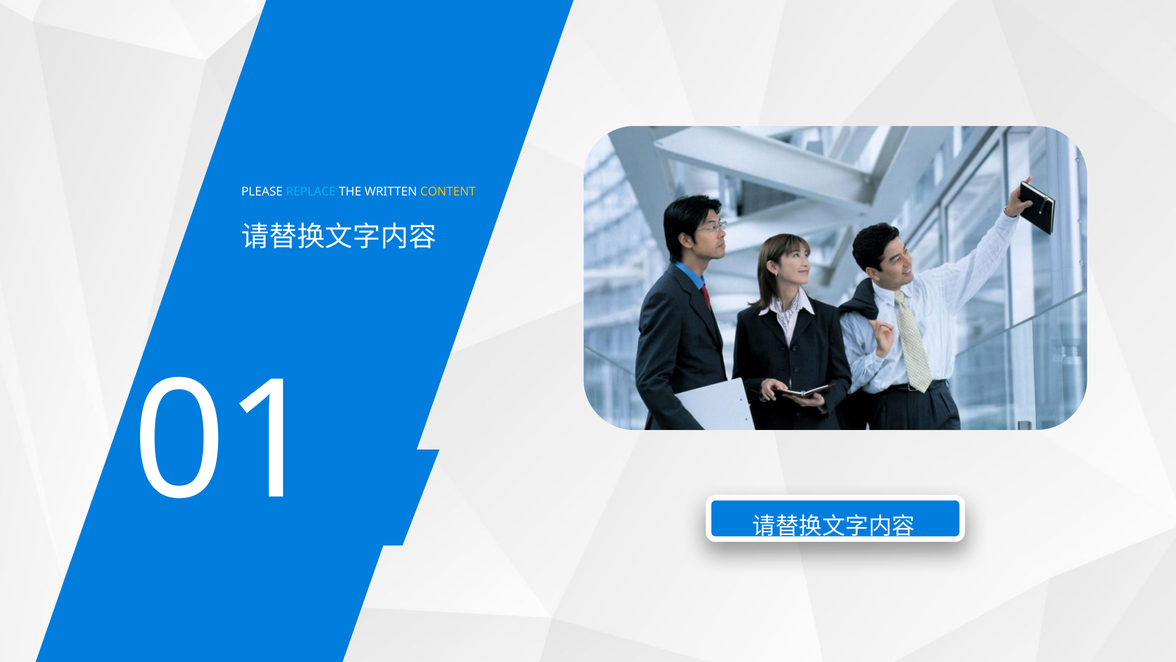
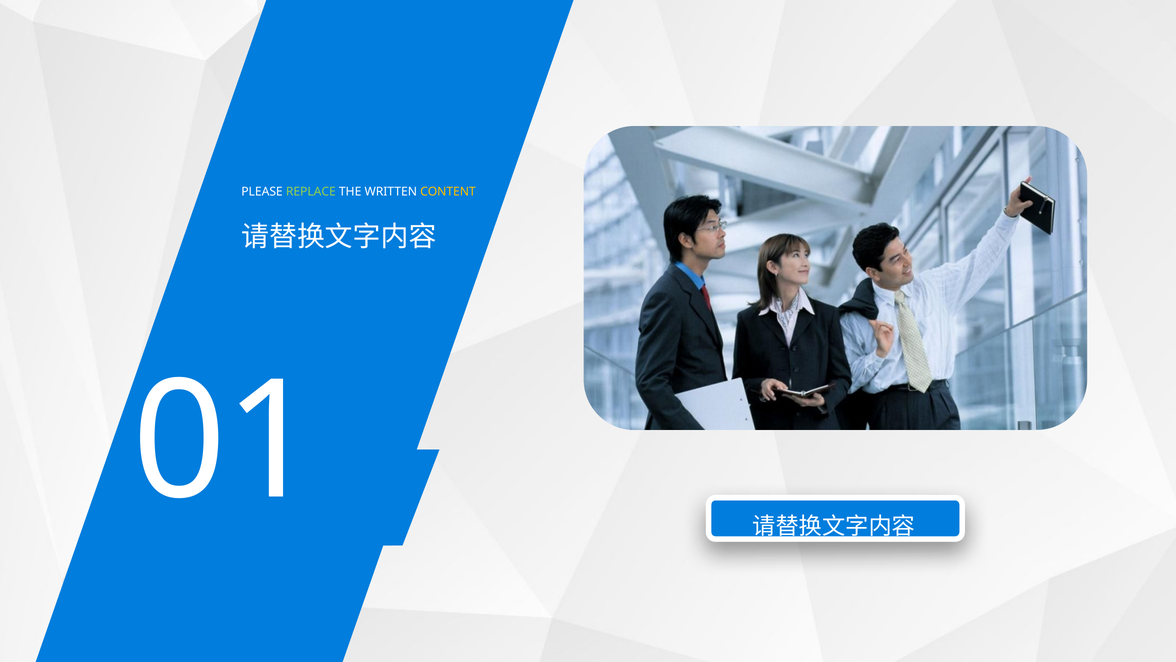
REPLACE colour: light blue -> light green
